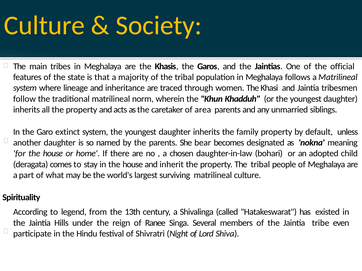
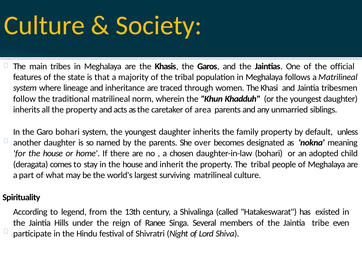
Garo extinct: extinct -> bohari
bear: bear -> over
